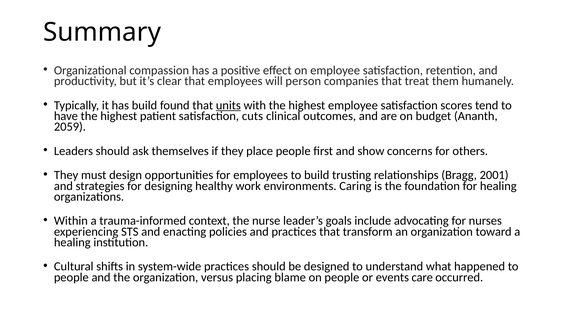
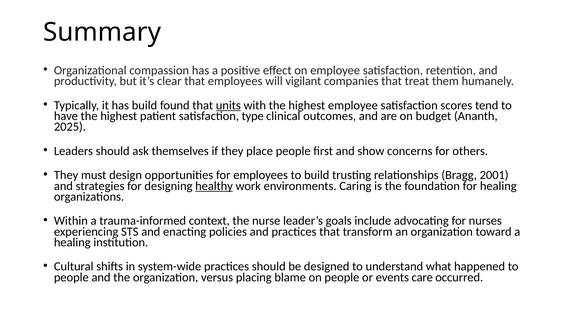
person: person -> vigilant
cuts: cuts -> type
2059: 2059 -> 2025
healthy underline: none -> present
